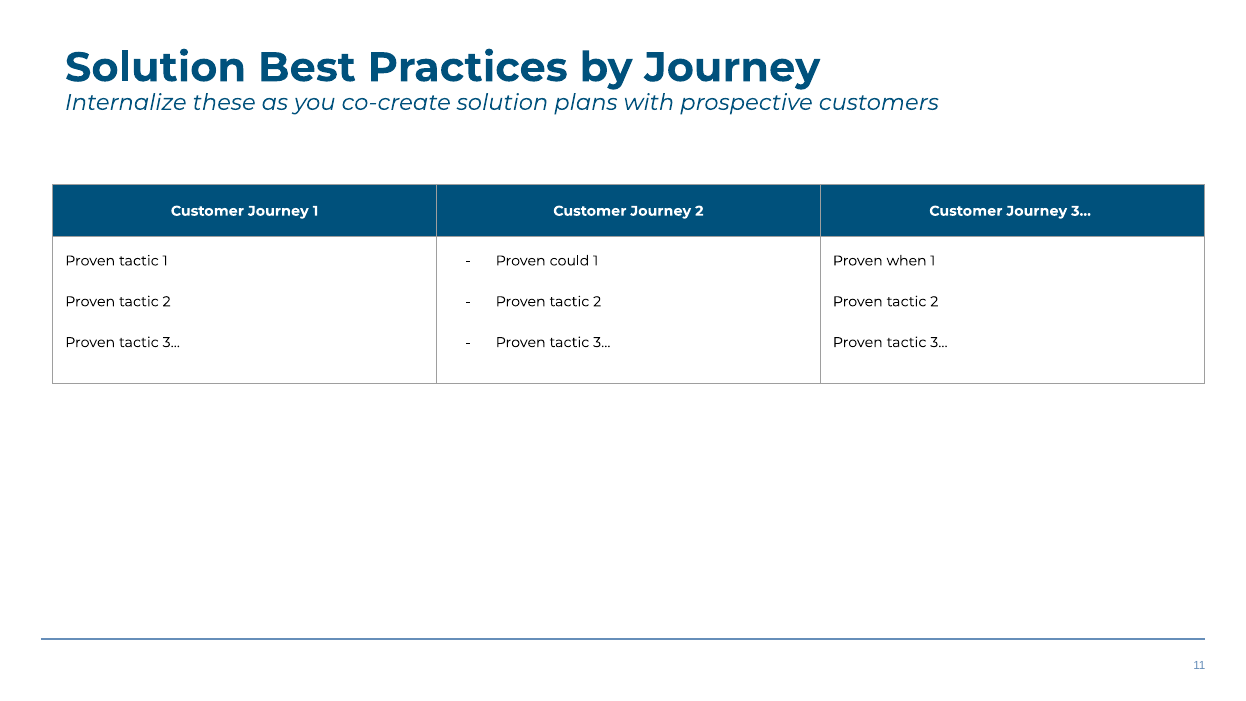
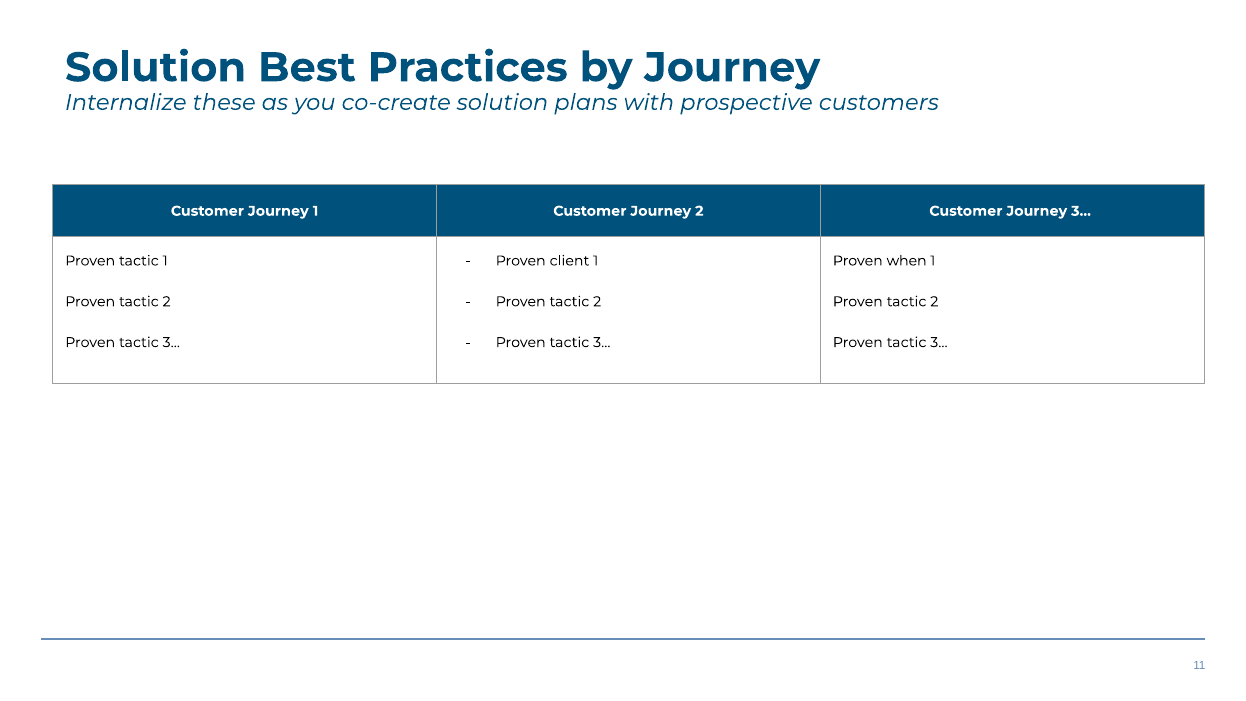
could: could -> client
